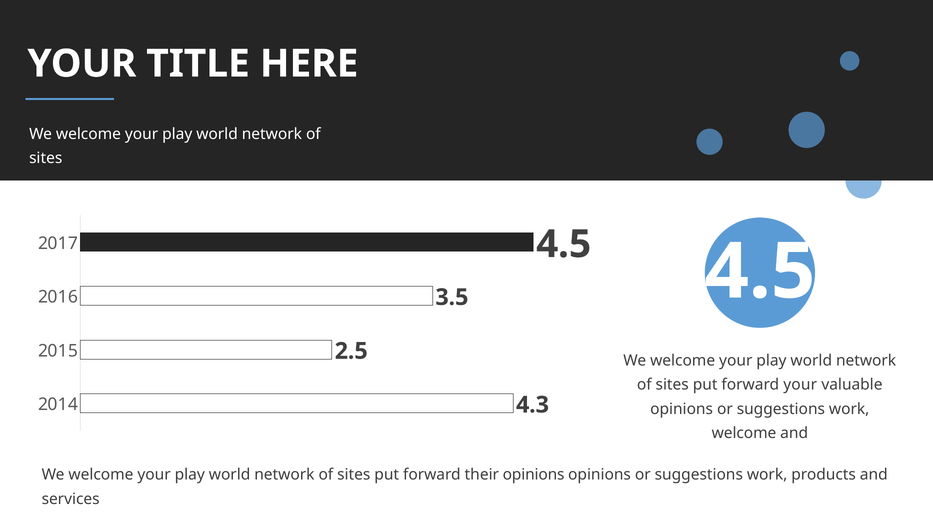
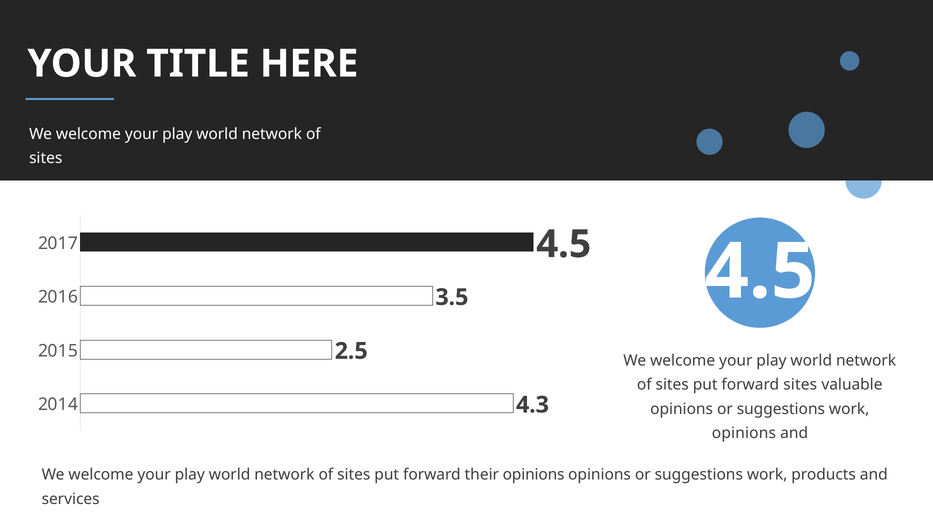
forward your: your -> sites
welcome at (744, 433): welcome -> opinions
